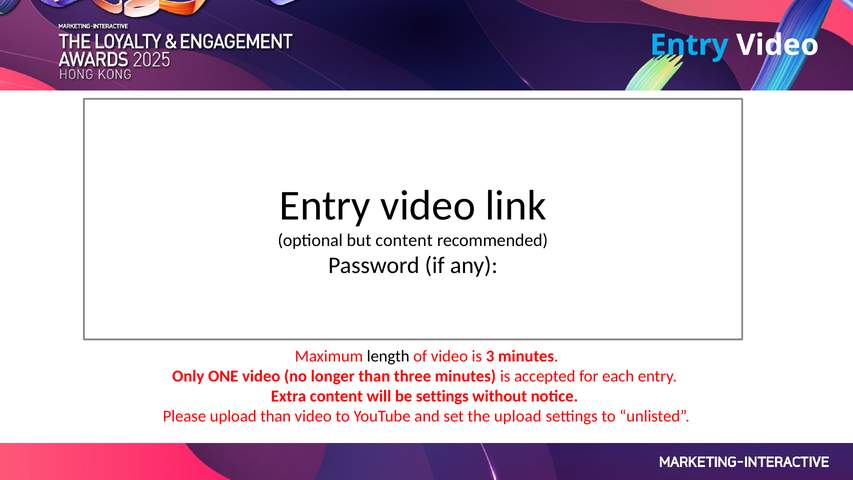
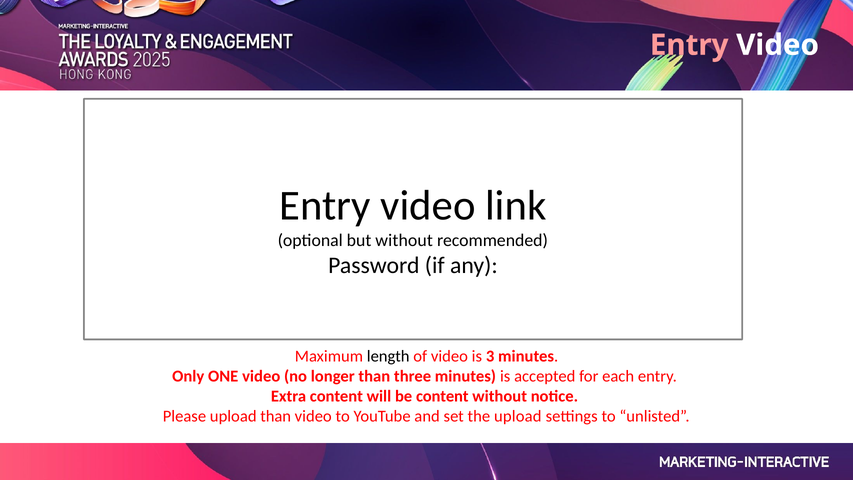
Entry at (689, 45) colour: light blue -> pink
but content: content -> without
be settings: settings -> content
